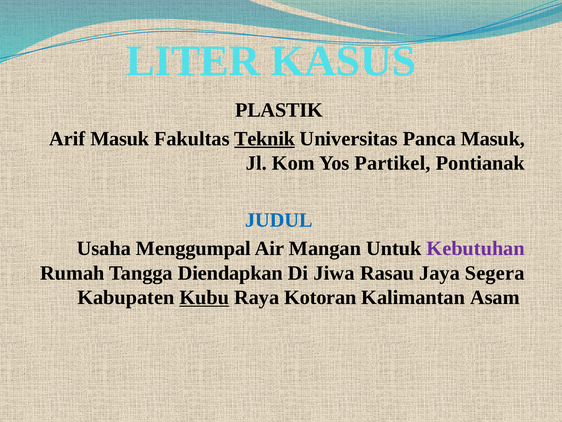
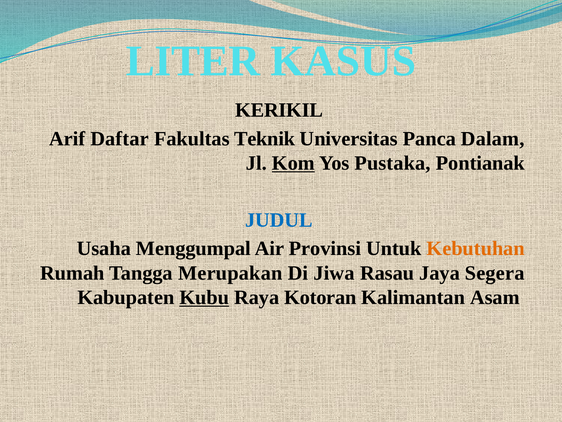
PLASTIK: PLASTIK -> KERIKIL
Arif Masuk: Masuk -> Daftar
Teknik underline: present -> none
Panca Masuk: Masuk -> Dalam
Kom underline: none -> present
Partikel: Partikel -> Pustaka
Mangan: Mangan -> Provinsi
Kebutuhan colour: purple -> orange
Diendapkan: Diendapkan -> Merupakan
